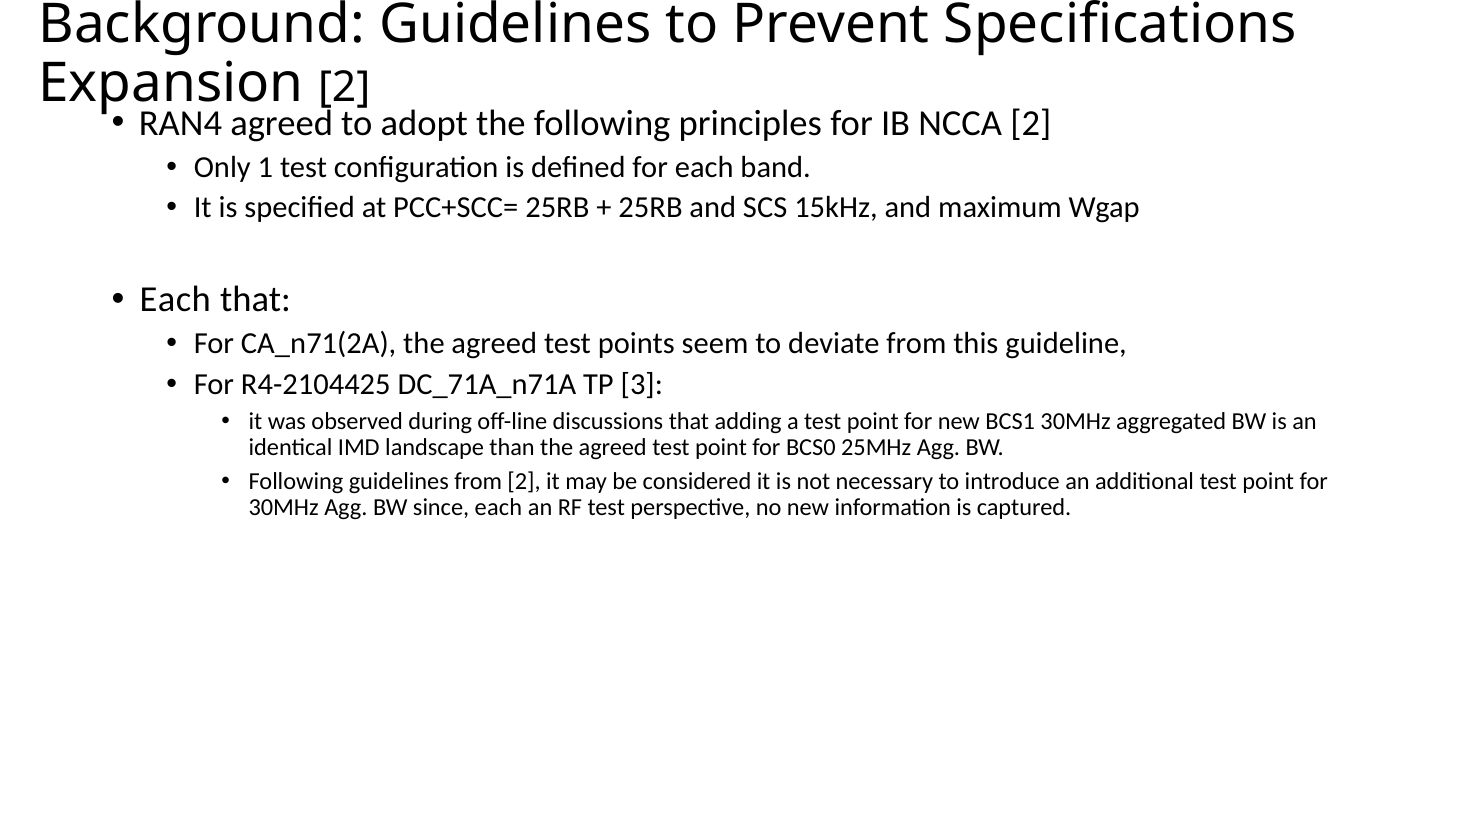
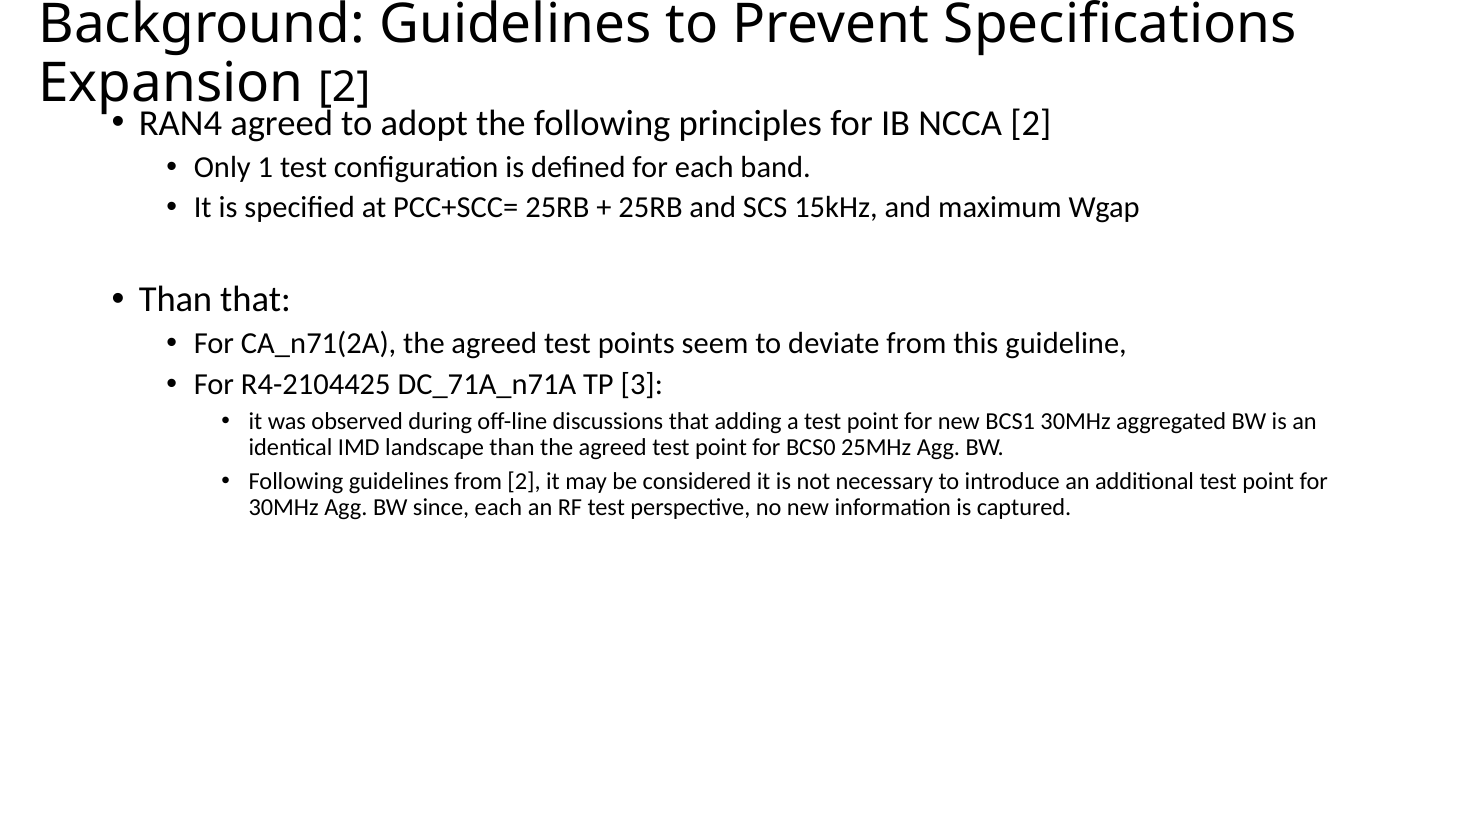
Each at (175, 300): Each -> Than
